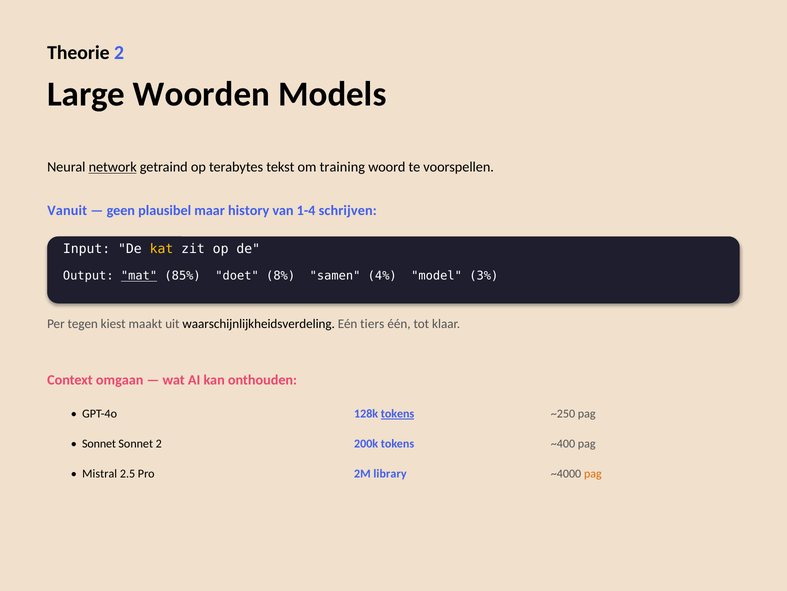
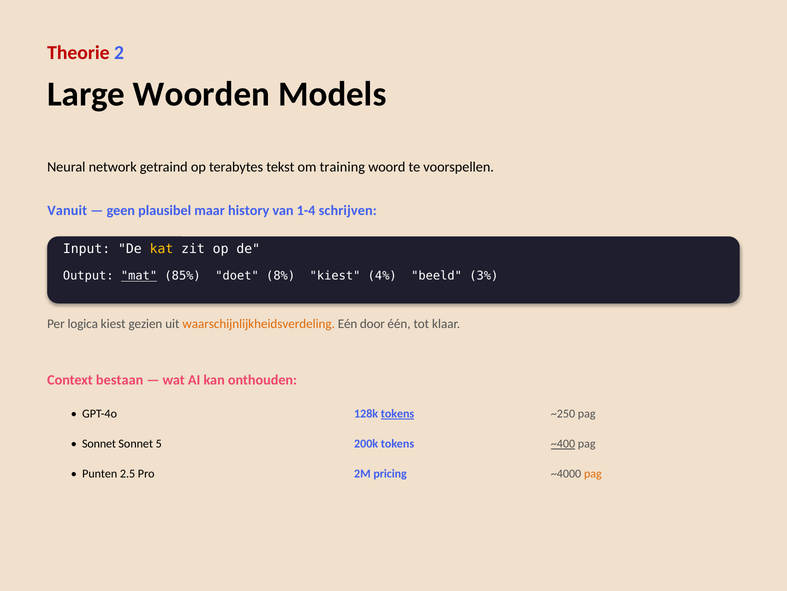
Theorie colour: black -> red
network underline: present -> none
8% samen: samen -> kiest
model: model -> beeld
tegen: tegen -> logica
maakt: maakt -> gezien
waarschijnlijkheidsverdeling colour: black -> orange
tiers: tiers -> door
omgaan: omgaan -> bestaan
Sonnet 2: 2 -> 5
~400 underline: none -> present
Mistral: Mistral -> Punten
library: library -> pricing
